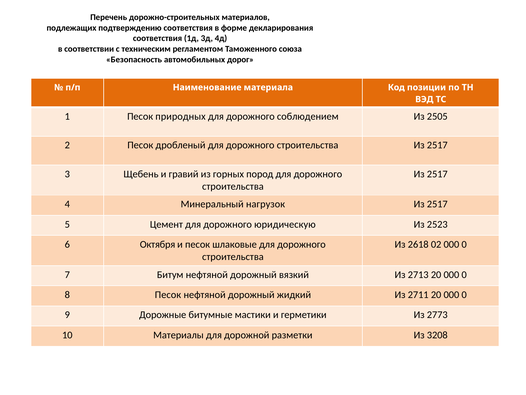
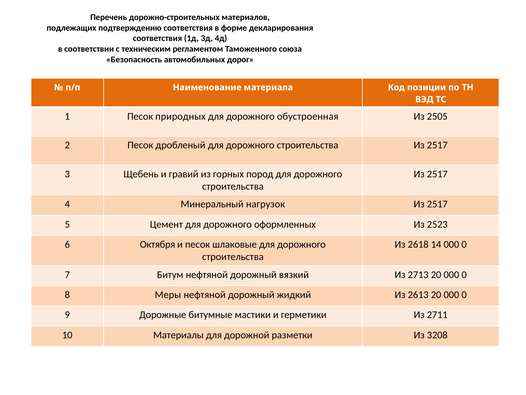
соблюдением: соблюдением -> обустроенная
юридическую: юридическую -> оформленных
02: 02 -> 14
8 Песок: Песок -> Меры
2711: 2711 -> 2613
2773: 2773 -> 2711
